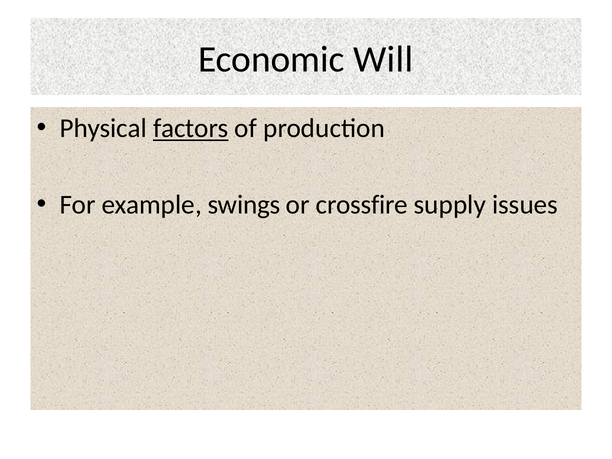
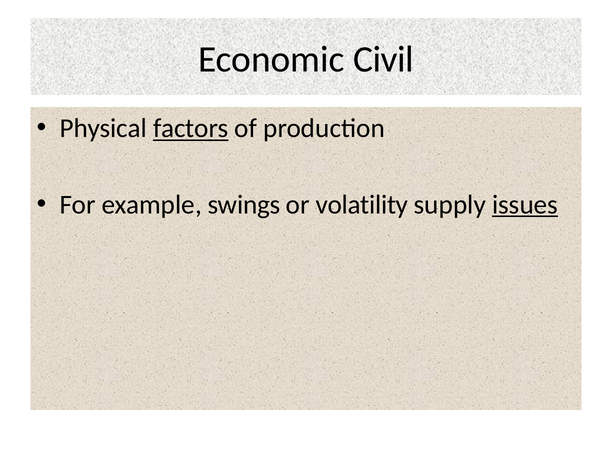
Will: Will -> Civil
crossfire: crossfire -> volatility
issues underline: none -> present
